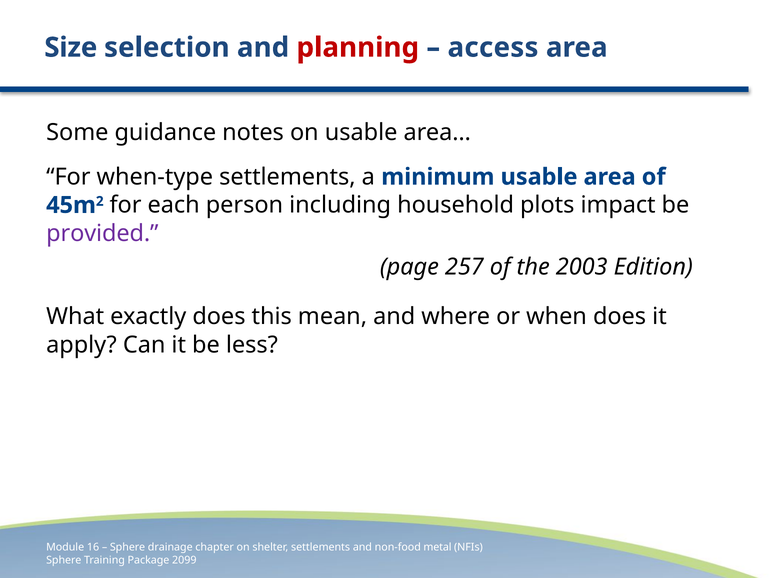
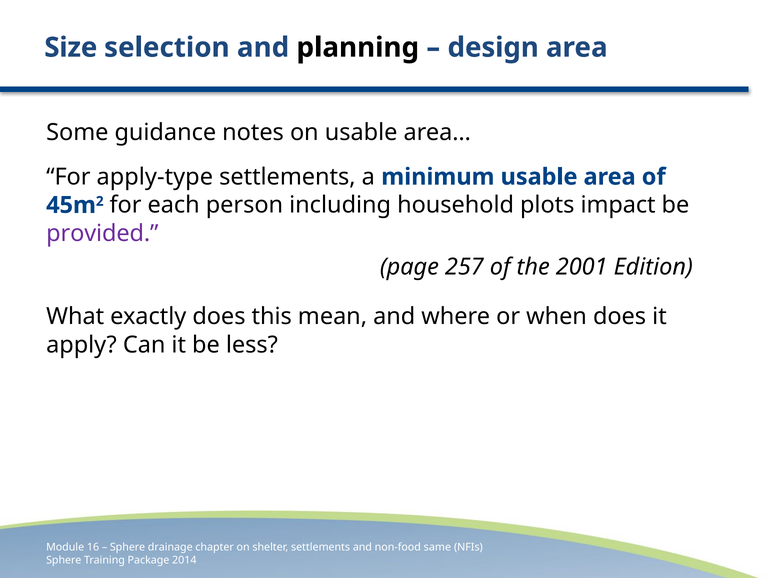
planning colour: red -> black
access: access -> design
when-type: when-type -> apply-type
2003: 2003 -> 2001
metal: metal -> same
2099: 2099 -> 2014
